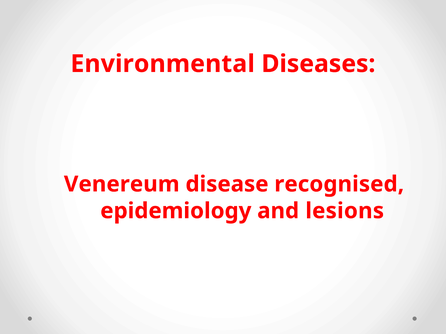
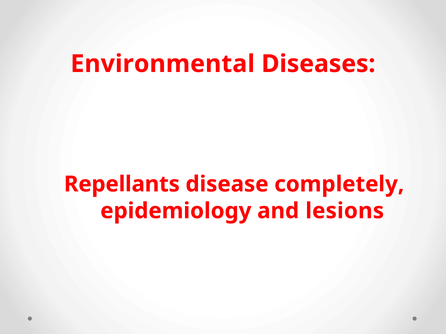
Venereum: Venereum -> Repellants
recognised: recognised -> completely
